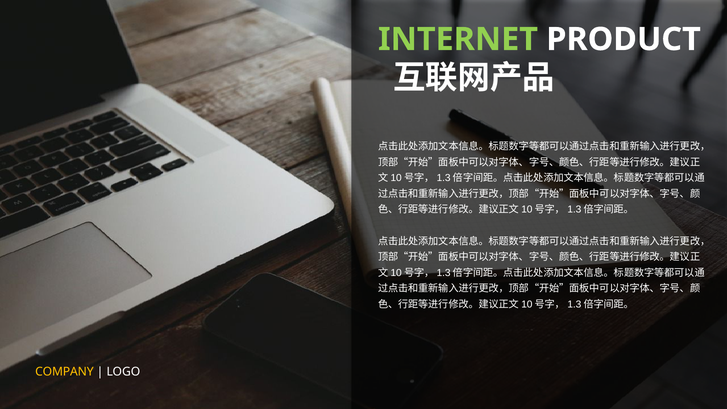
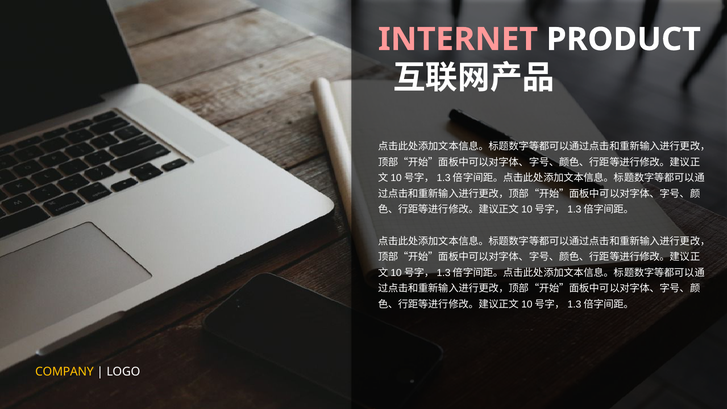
INTERNET colour: light green -> pink
